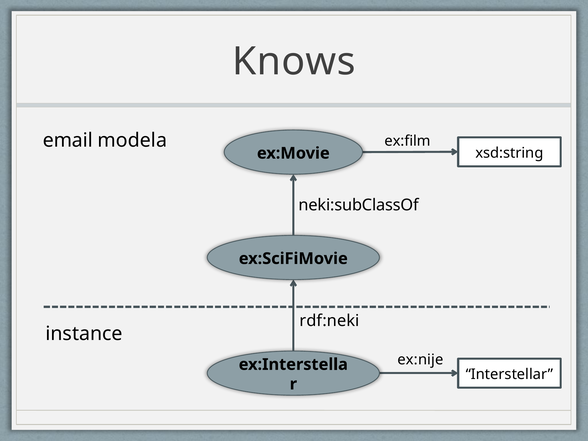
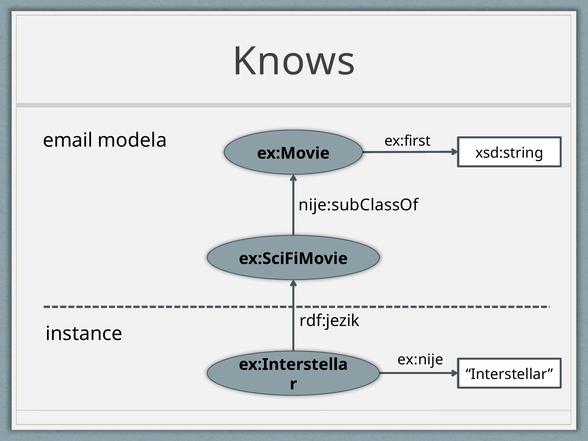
ex:film: ex:film -> ex:first
neki:subClassOf: neki:subClassOf -> nije:subClassOf
rdf:neki: rdf:neki -> rdf:jezik
